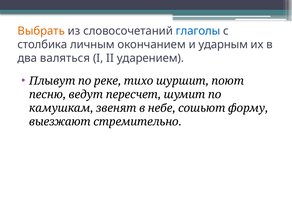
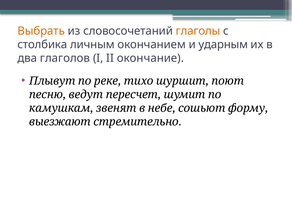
глаголы colour: blue -> orange
валяться: валяться -> глаголов
ударением: ударением -> окончание
